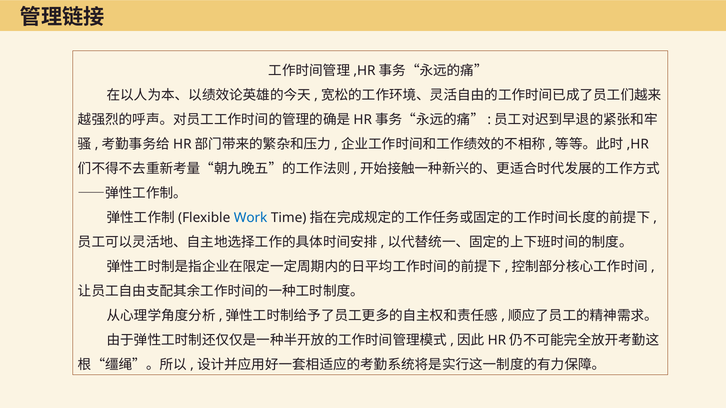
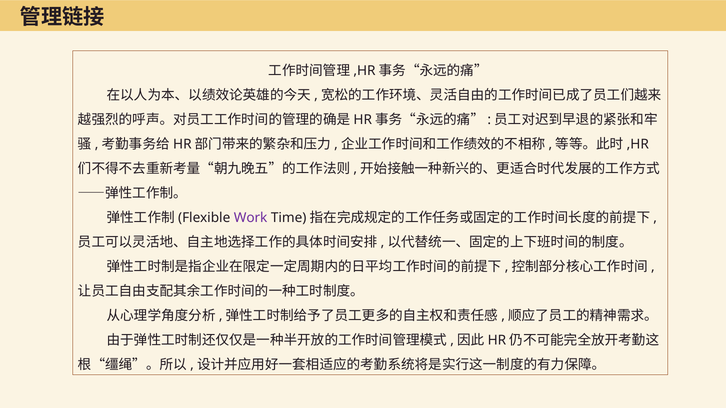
Work colour: blue -> purple
